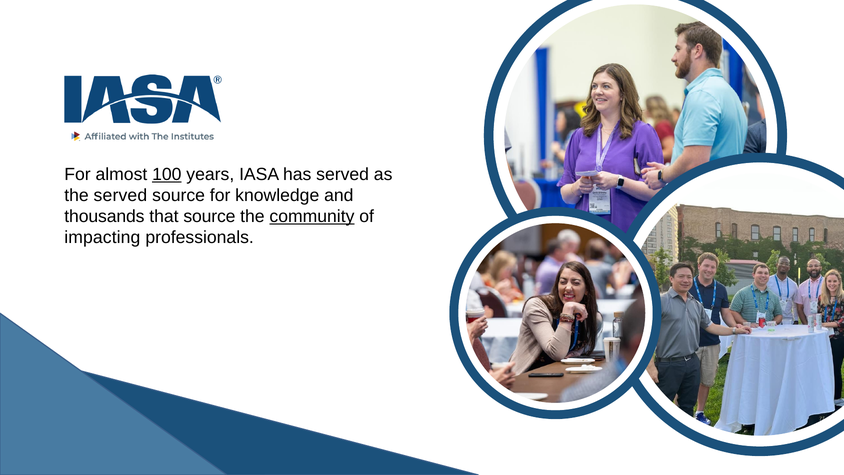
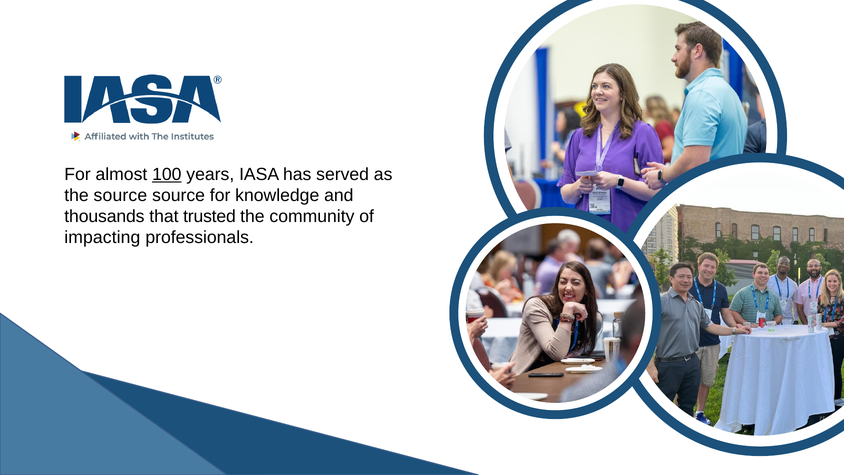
the served: served -> source
that source: source -> trusted
community underline: present -> none
